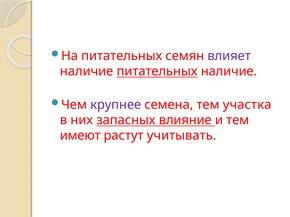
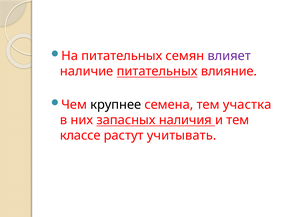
питательных наличие: наличие -> влияние
крупнее colour: purple -> black
влияние: влияние -> наличия
имеют: имеют -> классе
